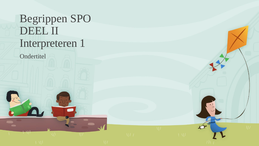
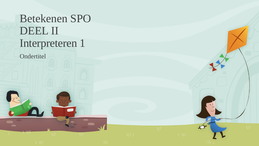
Begrippen: Begrippen -> Betekenen
